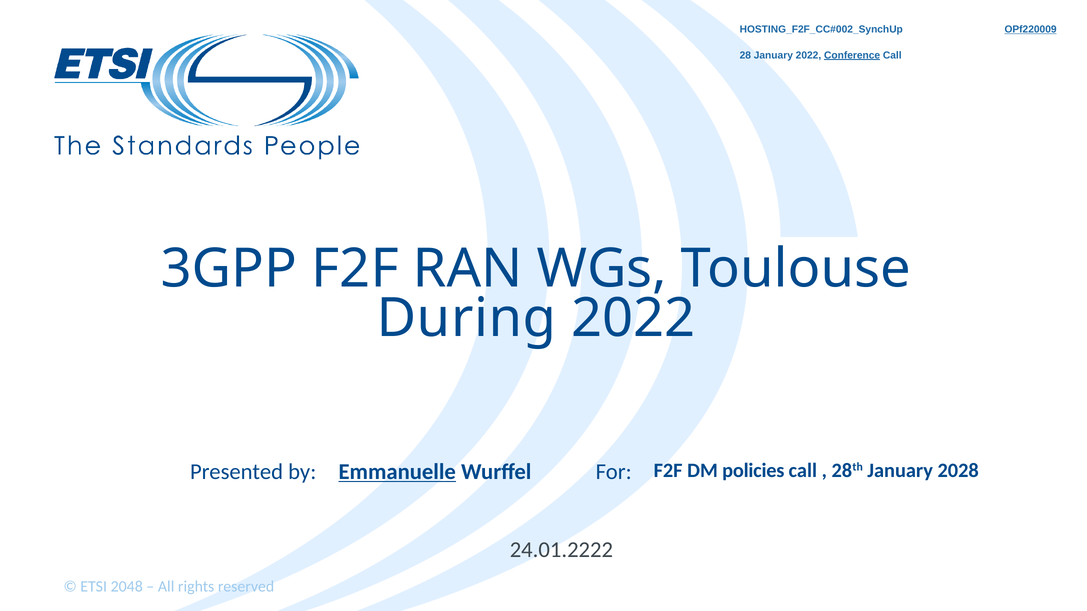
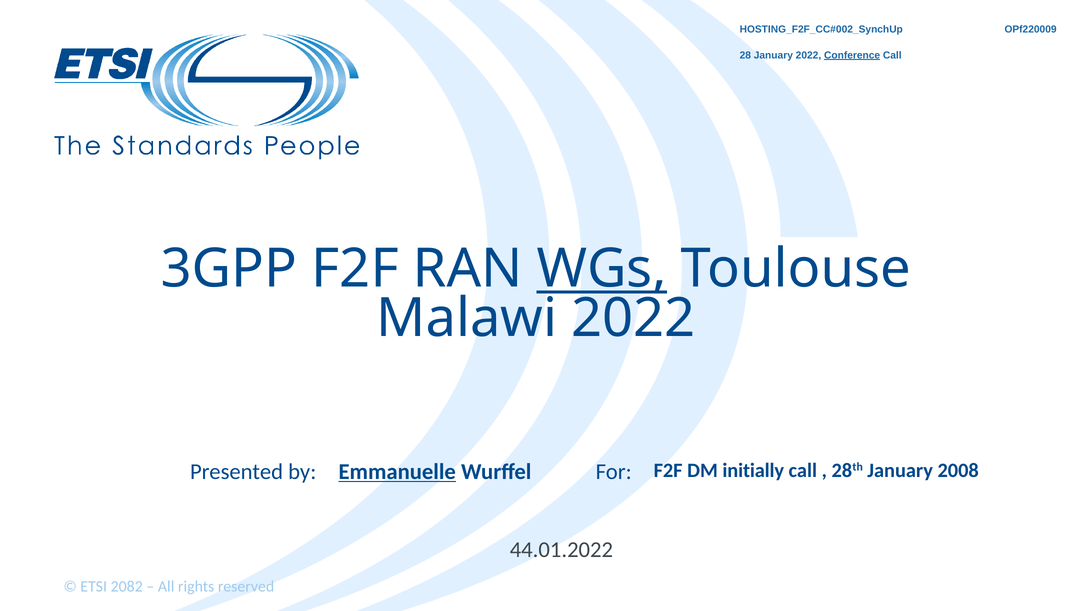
OPf220009 underline: present -> none
WGs underline: none -> present
During: During -> Malawi
policies: policies -> initially
2028: 2028 -> 2008
24.01.2222: 24.01.2222 -> 44.01.2022
2048: 2048 -> 2082
